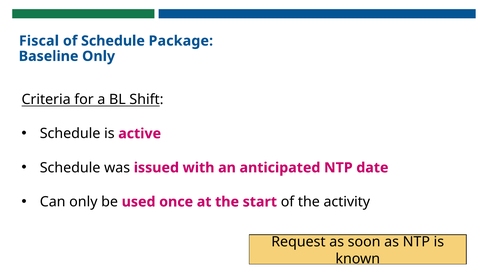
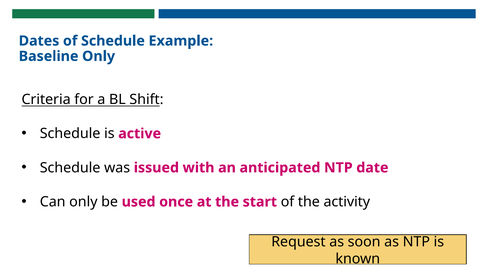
Fiscal: Fiscal -> Dates
Package: Package -> Example
